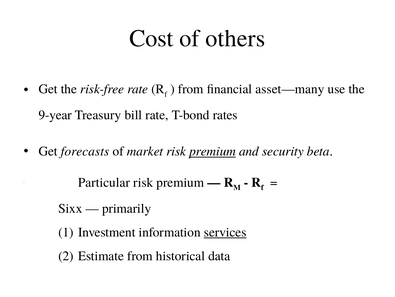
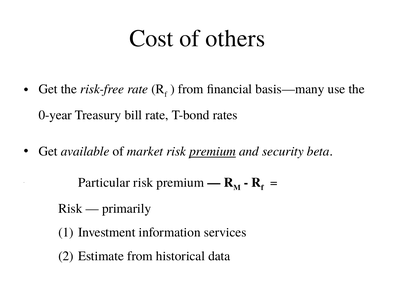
asset—many: asset—many -> basis—many
9-year: 9-year -> 0-year
forecasts: forecasts -> available
Sixx at (70, 208): Sixx -> Risk
services underline: present -> none
